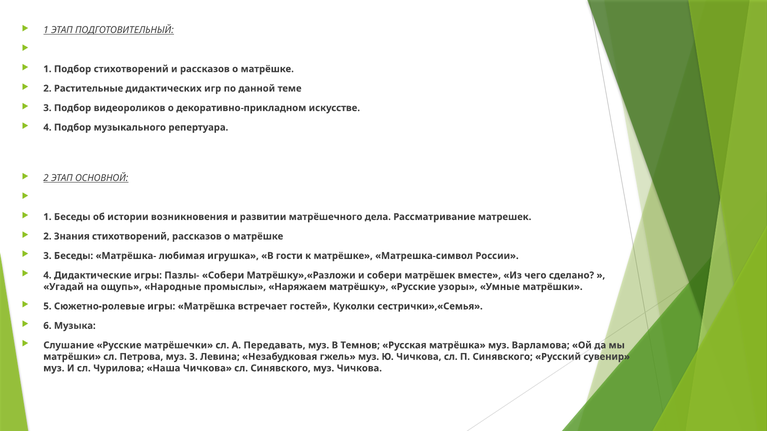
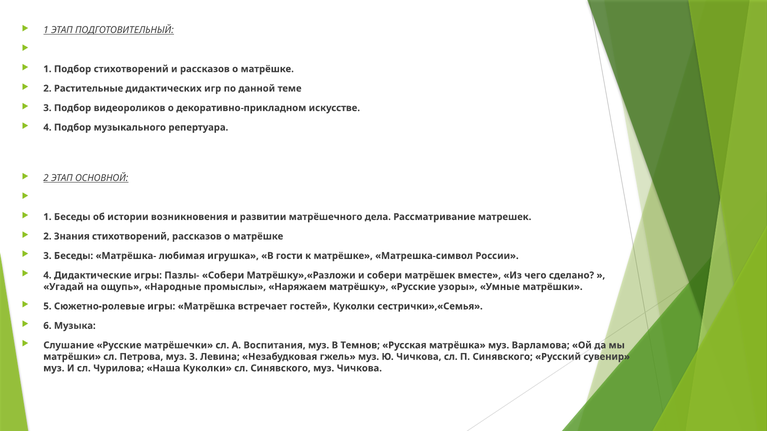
Передавать: Передавать -> Воспитания
Наша Чичкова: Чичкова -> Куколки
